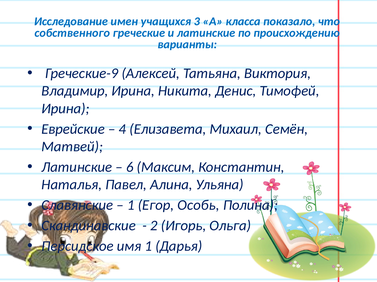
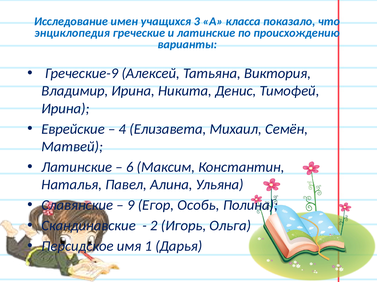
собственного: собственного -> энциклопедия
1 at (131, 206): 1 -> 9
